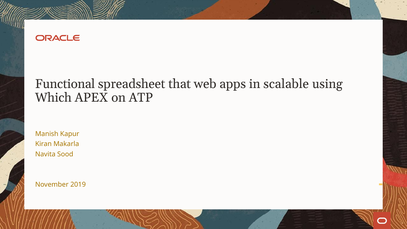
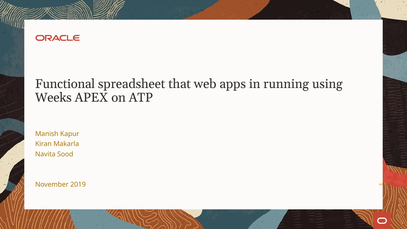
scalable: scalable -> running
Which: Which -> Weeks
